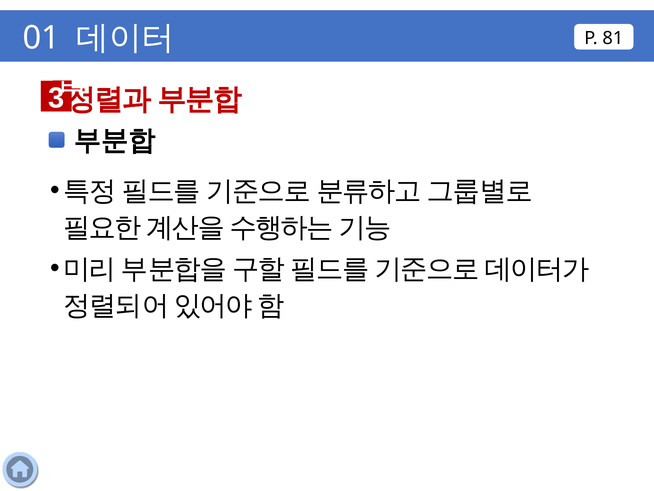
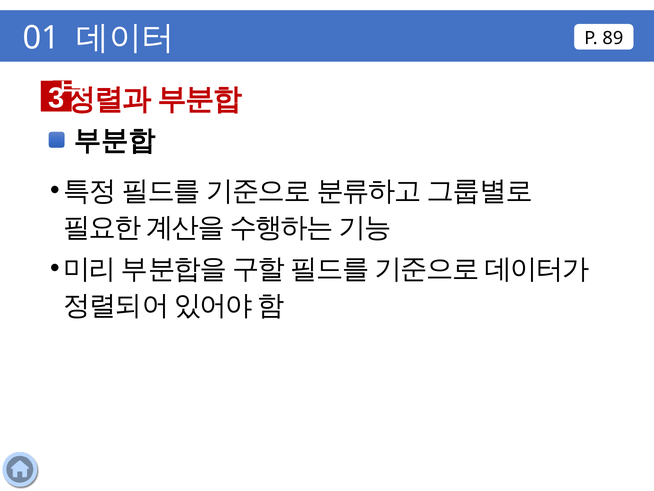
81: 81 -> 89
